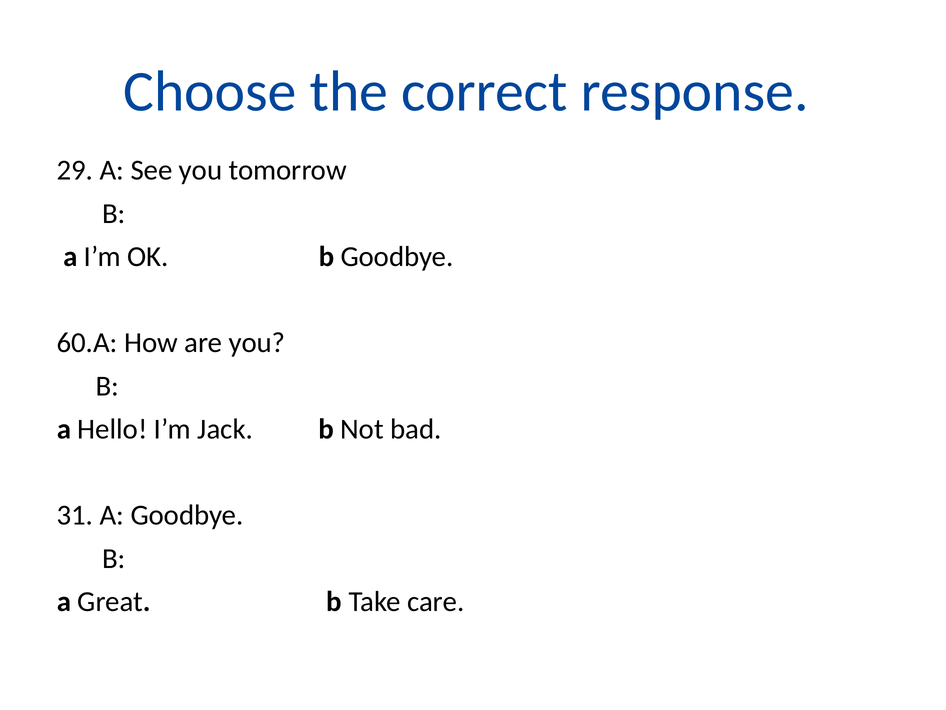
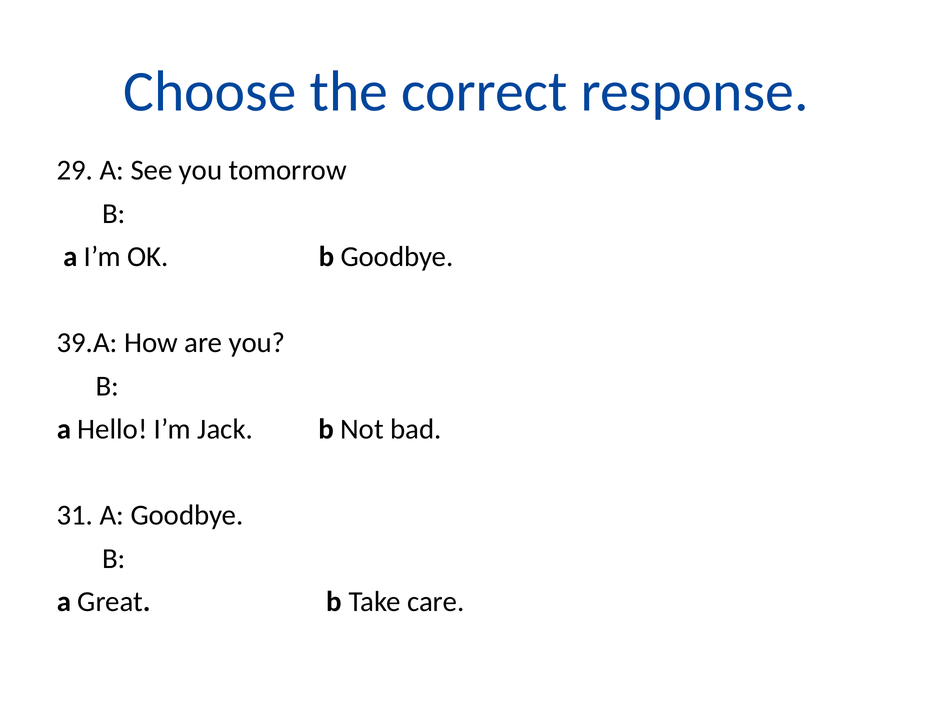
60.A: 60.A -> 39.A
